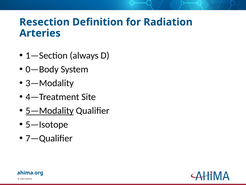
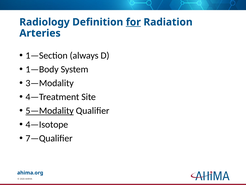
Resection: Resection -> Radiology
for underline: none -> present
0—Body: 0—Body -> 1—Body
5—Isotope: 5—Isotope -> 4—Isotope
